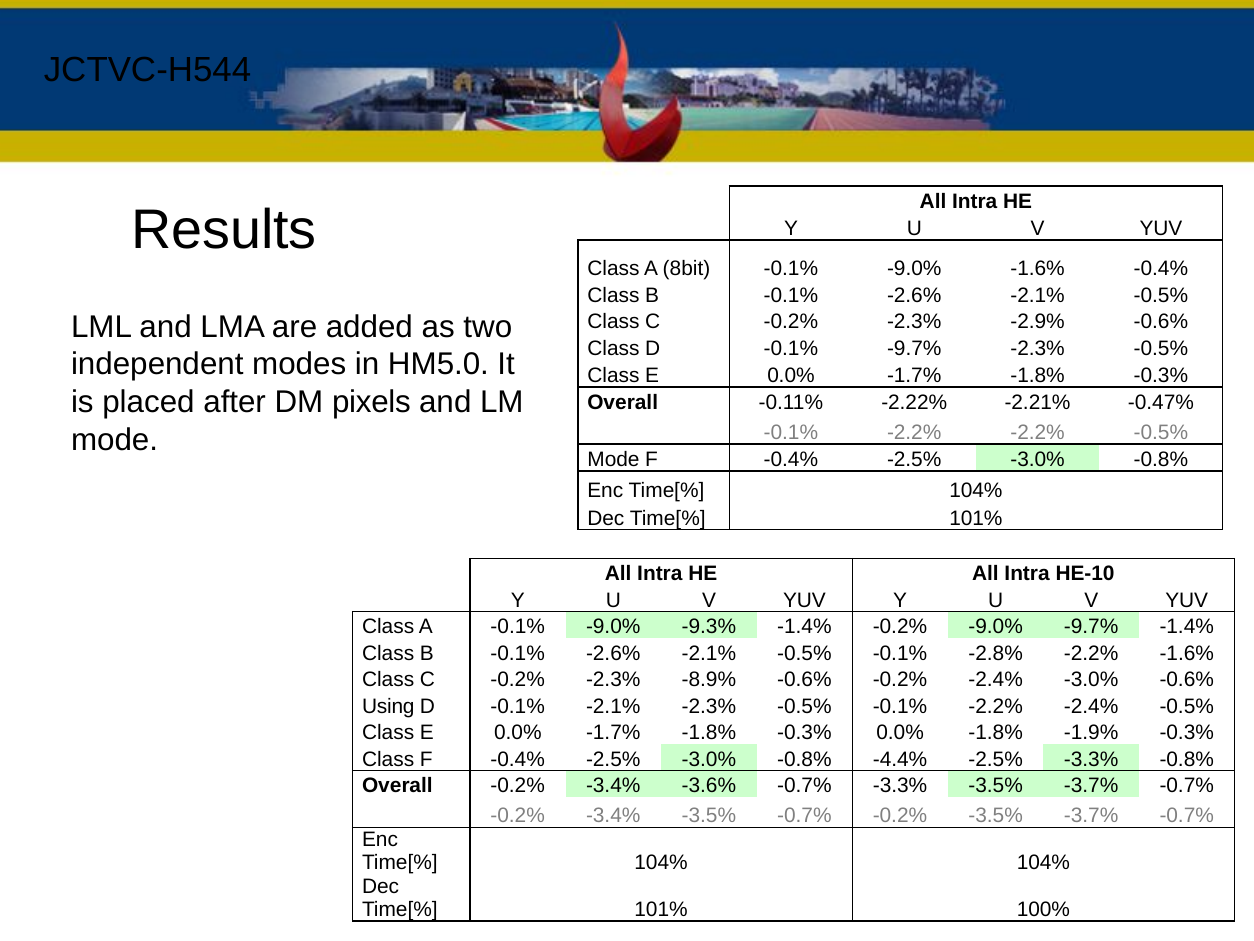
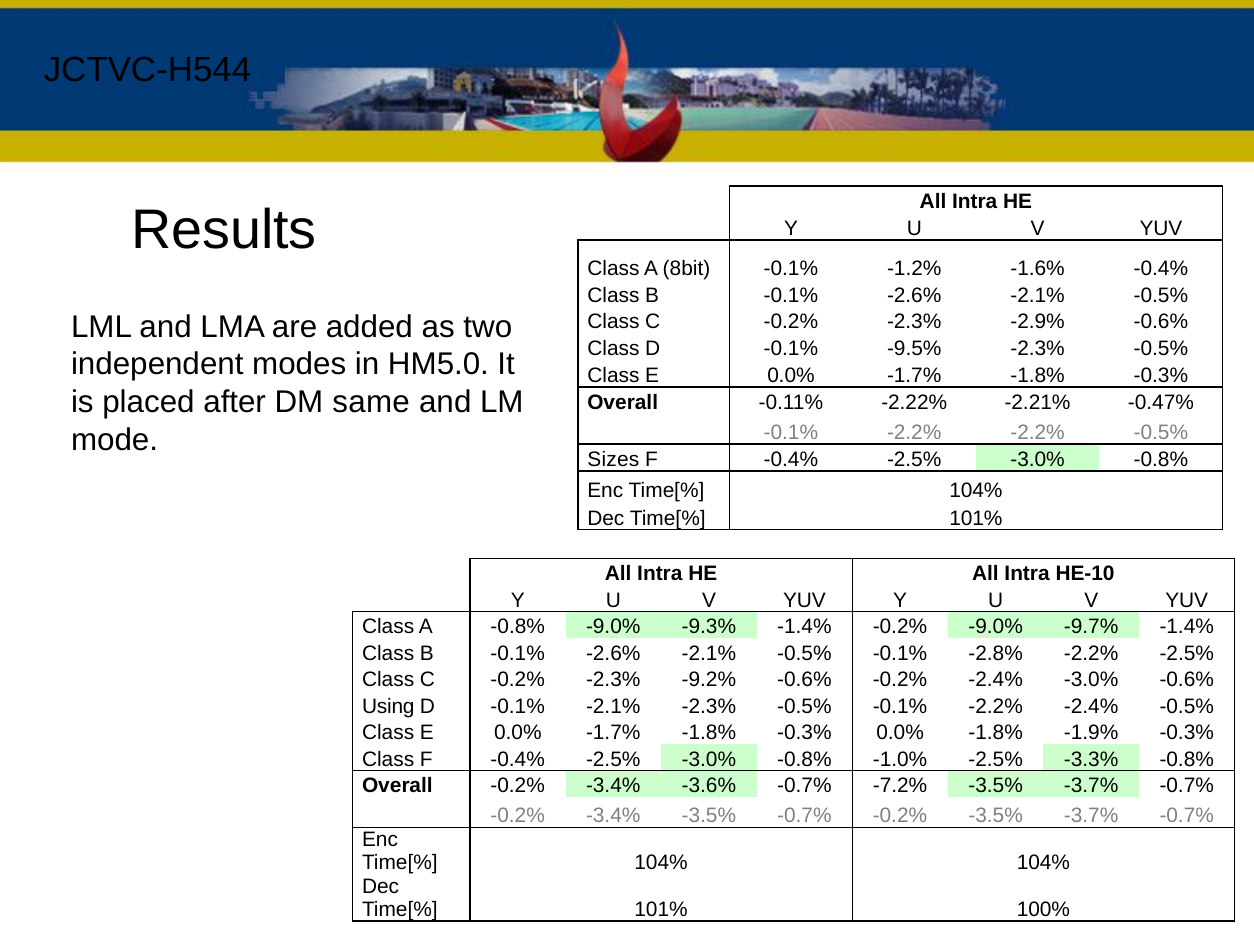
8bit -0.1% -9.0%: -9.0% -> -1.2%
-0.1% -9.7%: -9.7% -> -9.5%
pixels: pixels -> same
Mode at (614, 459): Mode -> Sizes
A -0.1%: -0.1% -> -0.8%
-2.2% -1.6%: -1.6% -> -2.5%
-8.9%: -8.9% -> -9.2%
-4.4%: -4.4% -> -1.0%
-0.7% -3.3%: -3.3% -> -7.2%
